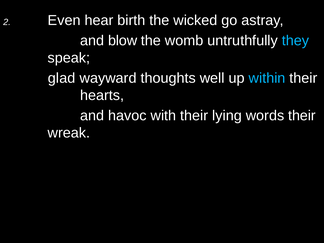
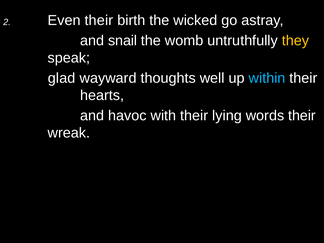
Even hear: hear -> their
blow: blow -> snail
they colour: light blue -> yellow
